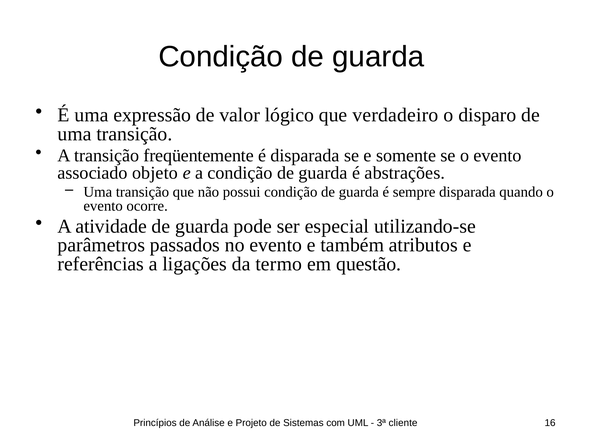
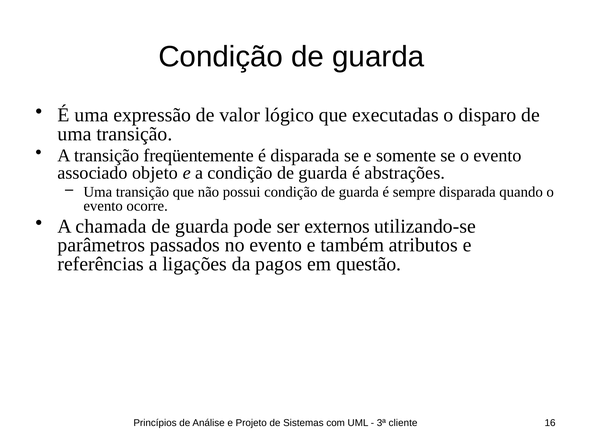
verdadeiro: verdadeiro -> executadas
atividade: atividade -> chamada
especial: especial -> externos
termo: termo -> pagos
